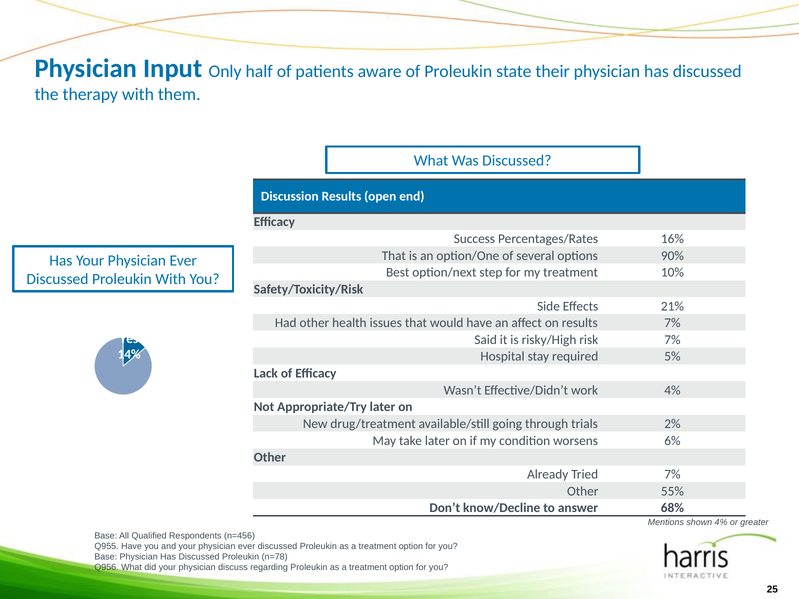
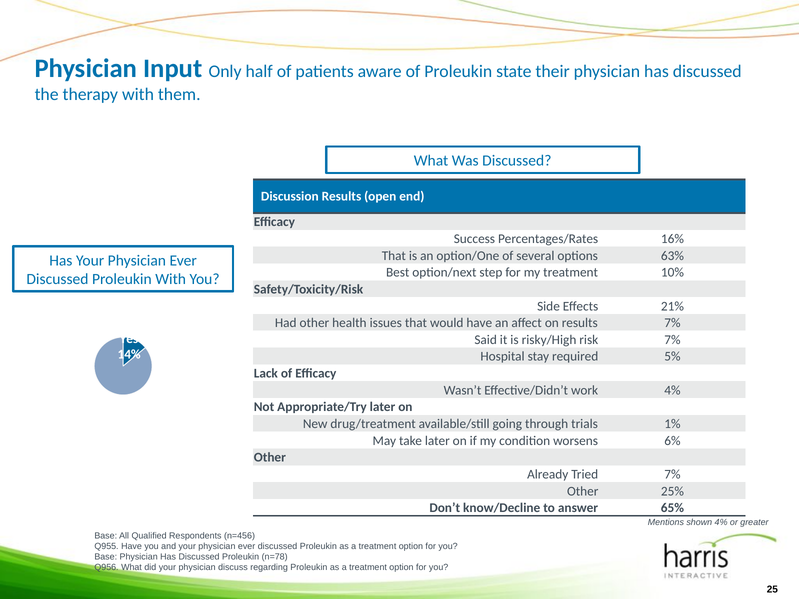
90%: 90% -> 63%
2%: 2% -> 1%
55%: 55% -> 25%
68%: 68% -> 65%
